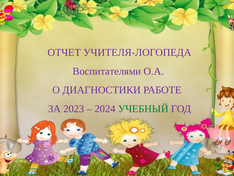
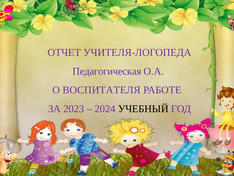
Воспитателями: Воспитателями -> Педагогическая
ДИАГНОСТИКИ: ДИАГНОСТИКИ -> ВОСПИТАТЕЛЯ
УЧЕБНЫЙ colour: green -> black
